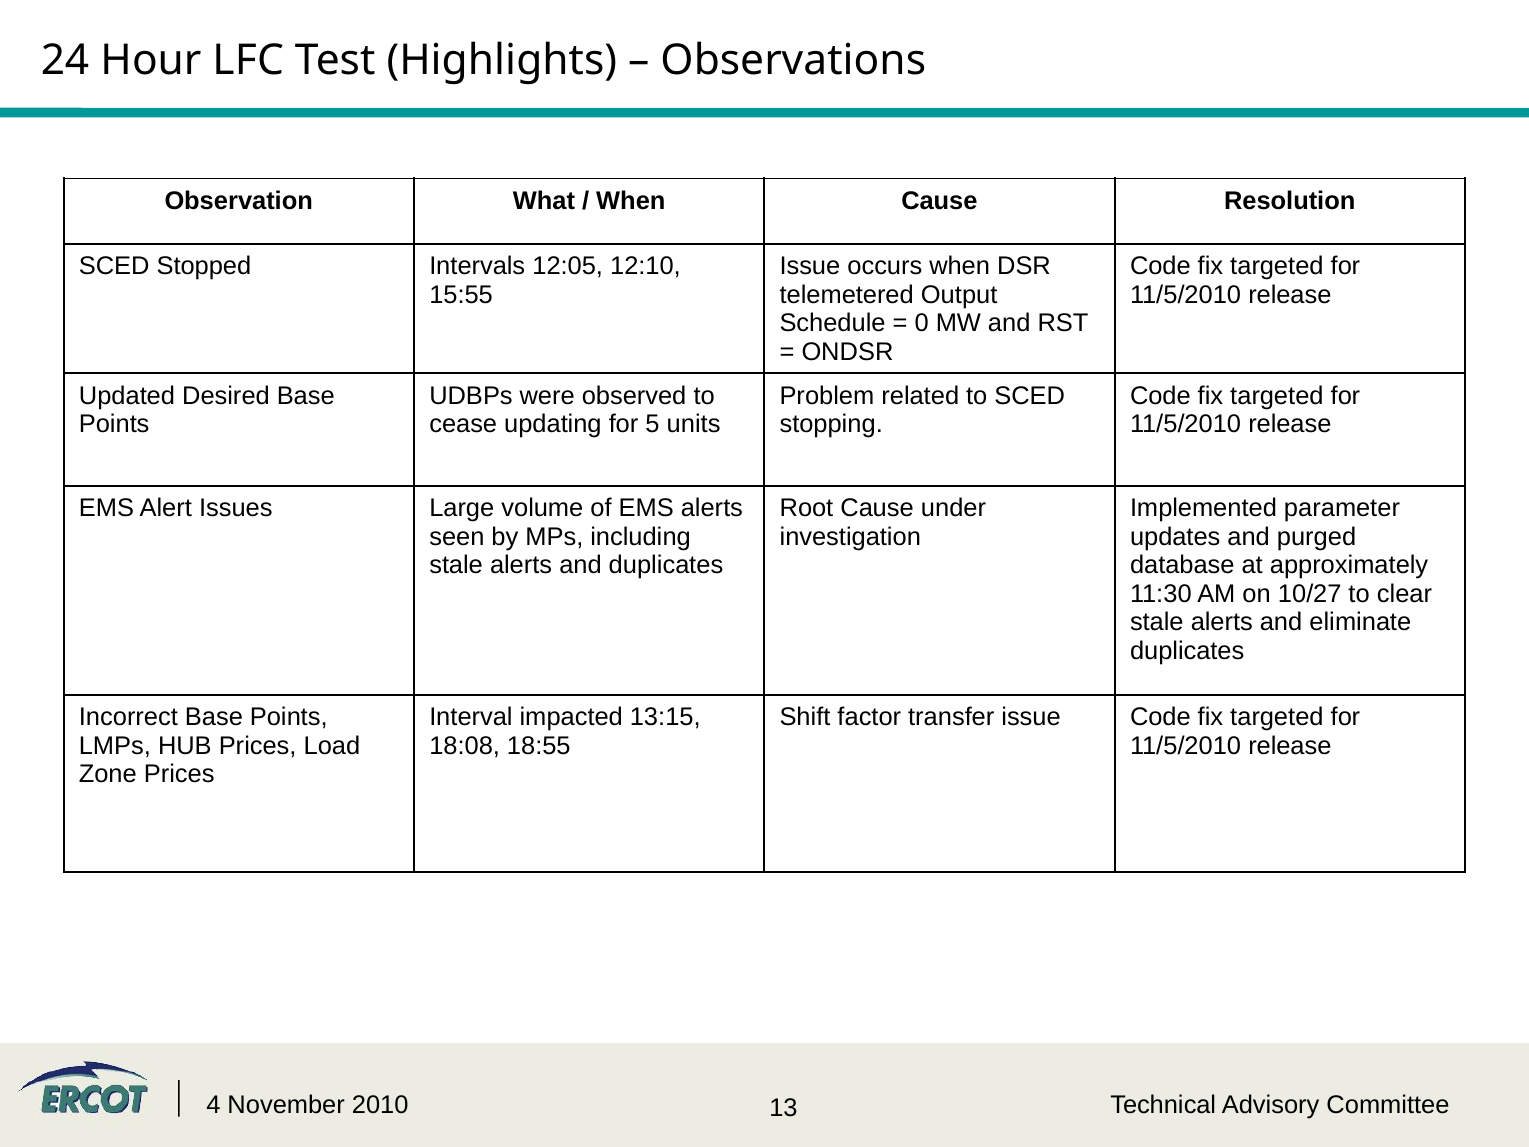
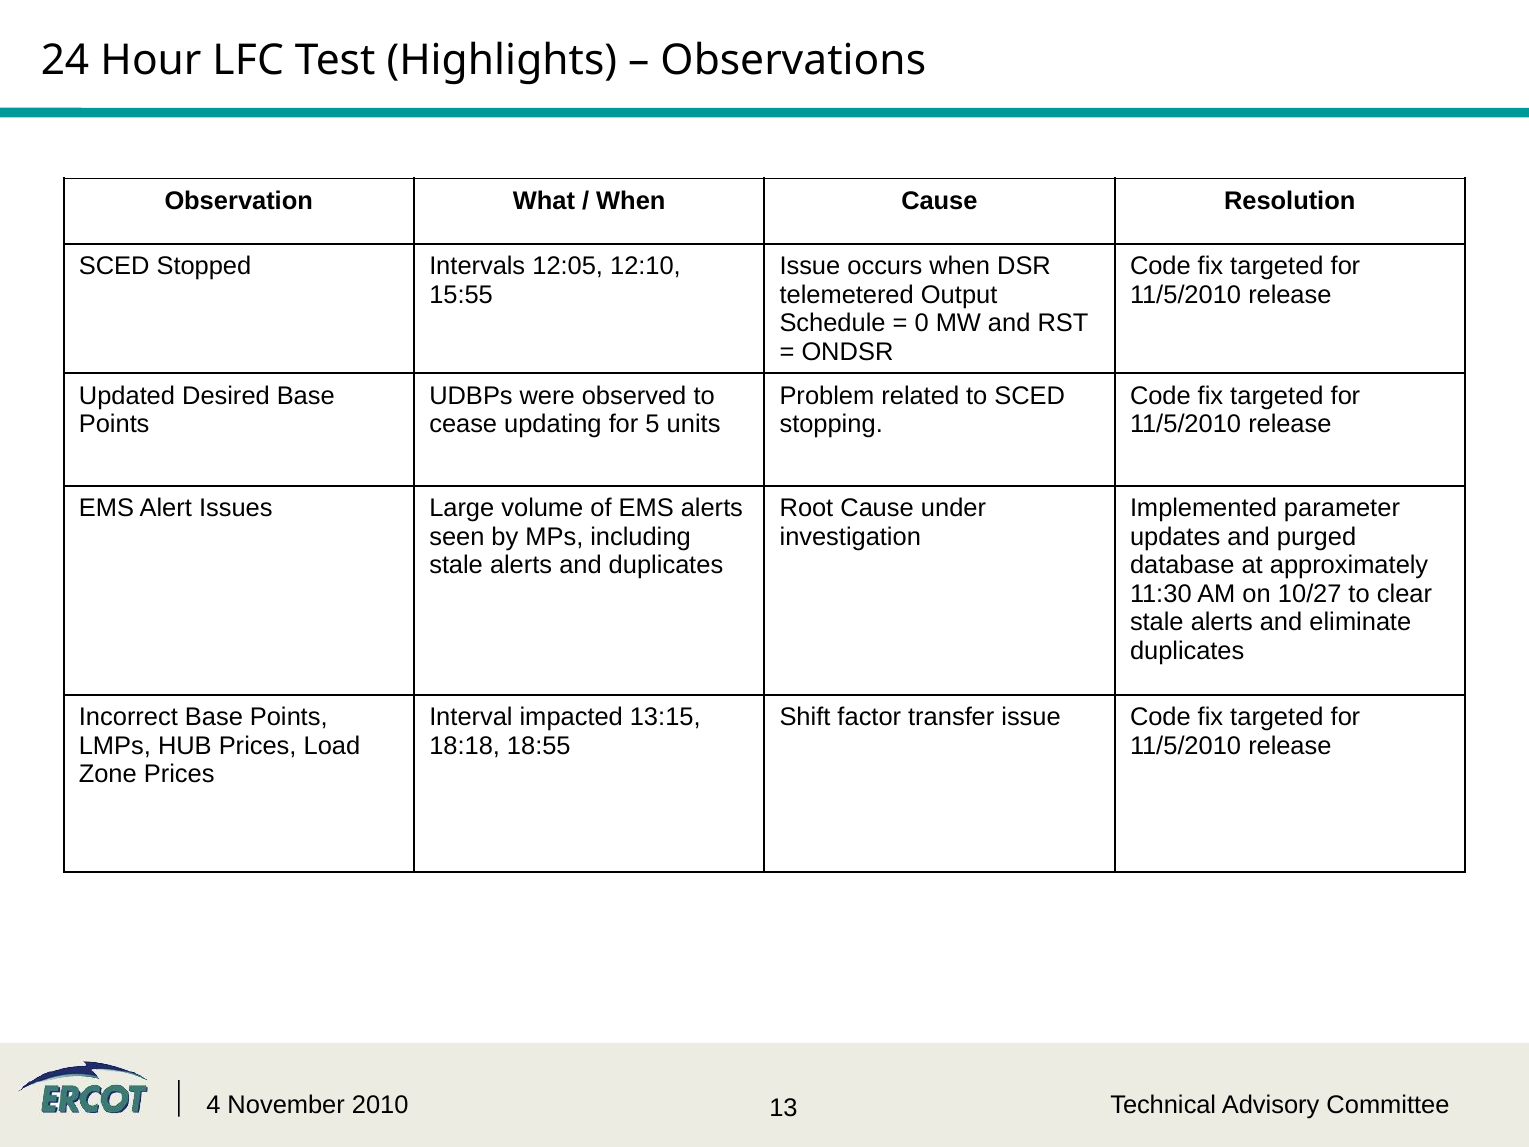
18:08: 18:08 -> 18:18
